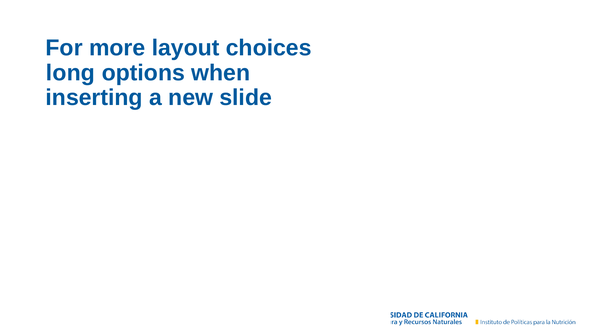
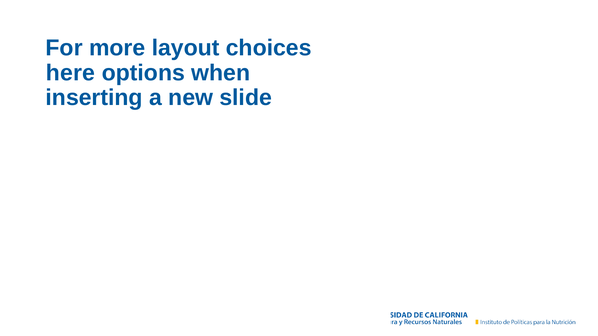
long: long -> here
